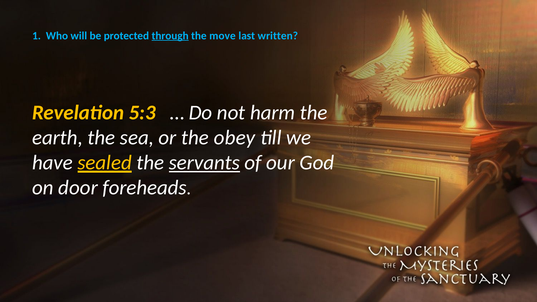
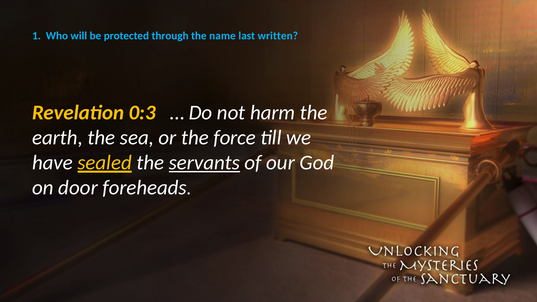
through underline: present -> none
move: move -> name
5:3: 5:3 -> 0:3
obey: obey -> force
